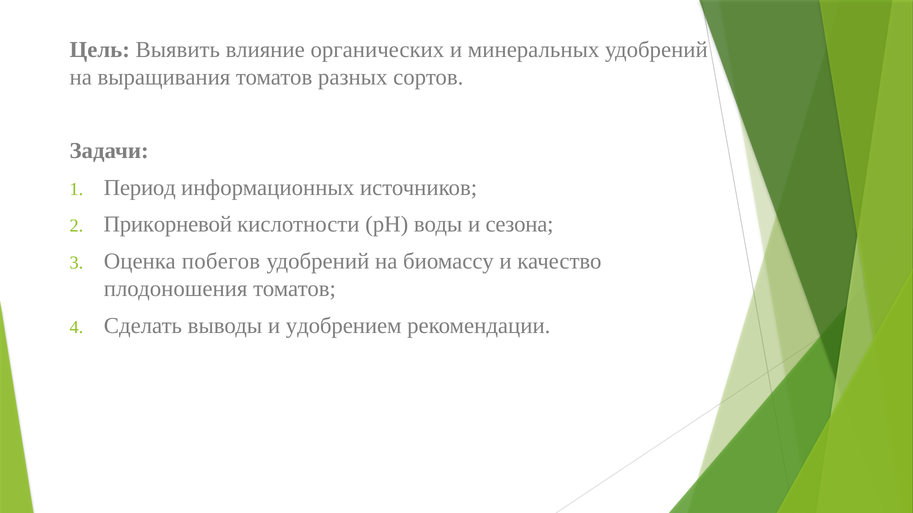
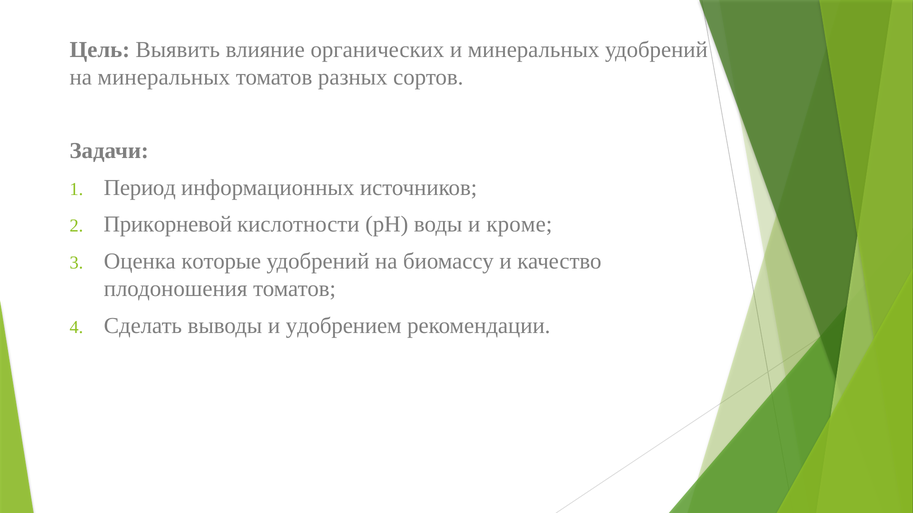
на выращивания: выращивания -> минеральных
сезона: сезона -> кроме
побегов: побегов -> которые
